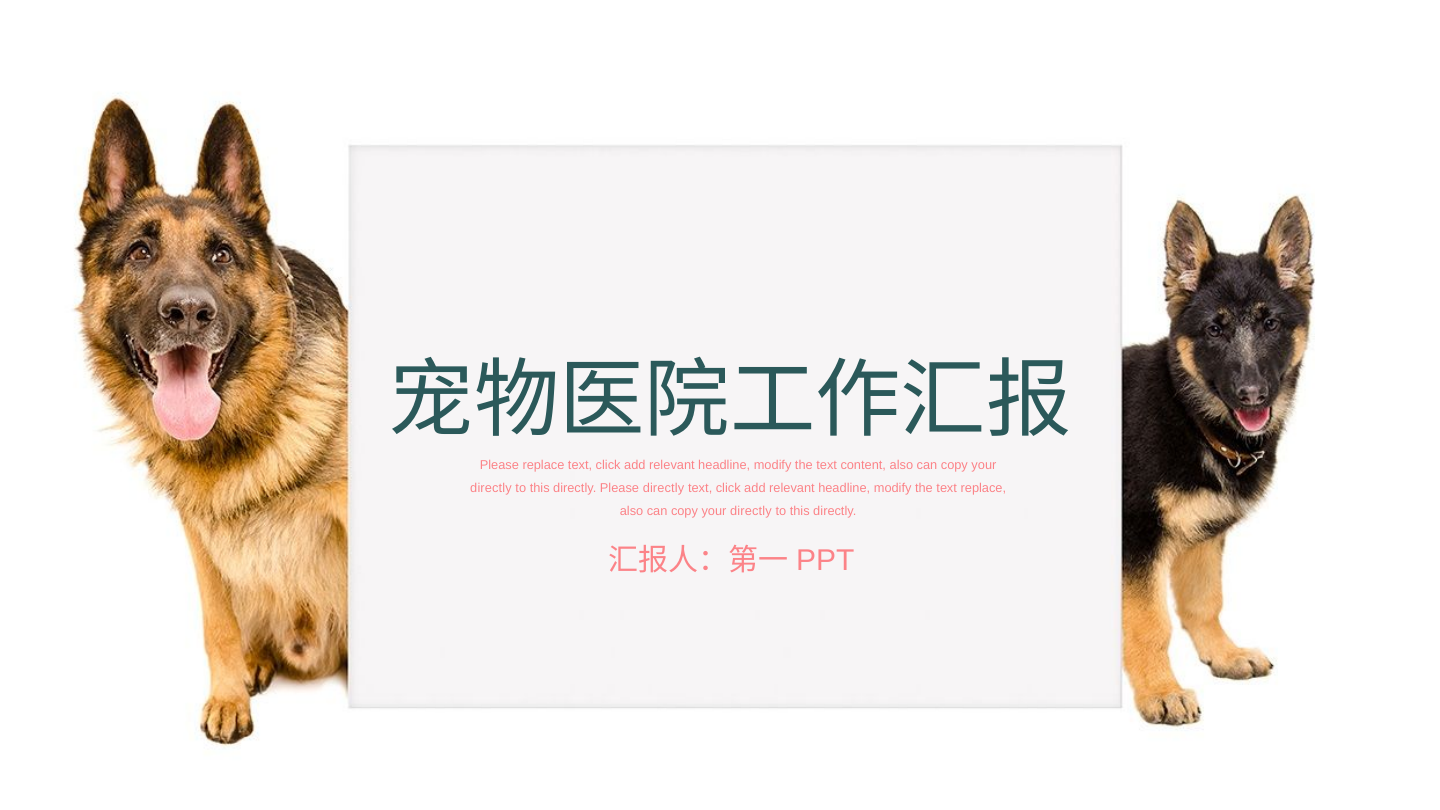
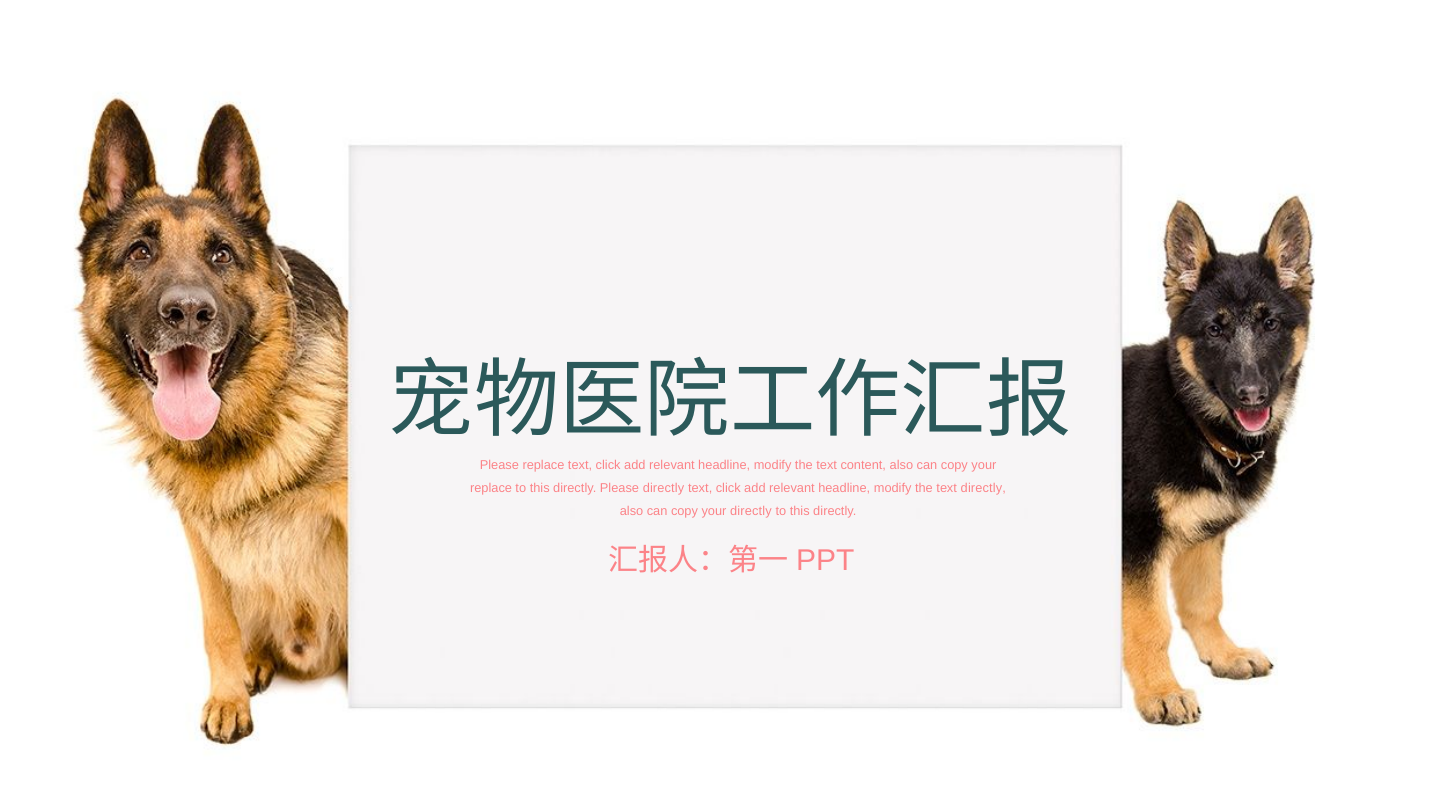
directly at (491, 488): directly -> replace
text replace: replace -> directly
